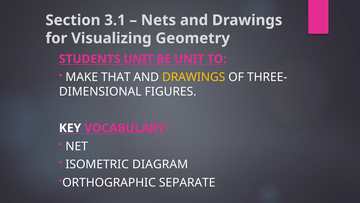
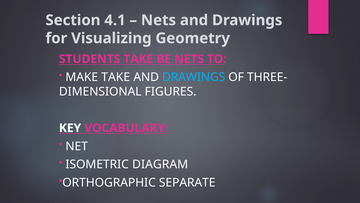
3.1: 3.1 -> 4.1
STUDENTS UNIT: UNIT -> TAKE
BE UNIT: UNIT -> NETS
MAKE THAT: THAT -> TAKE
DRAWINGS at (194, 77) colour: yellow -> light blue
